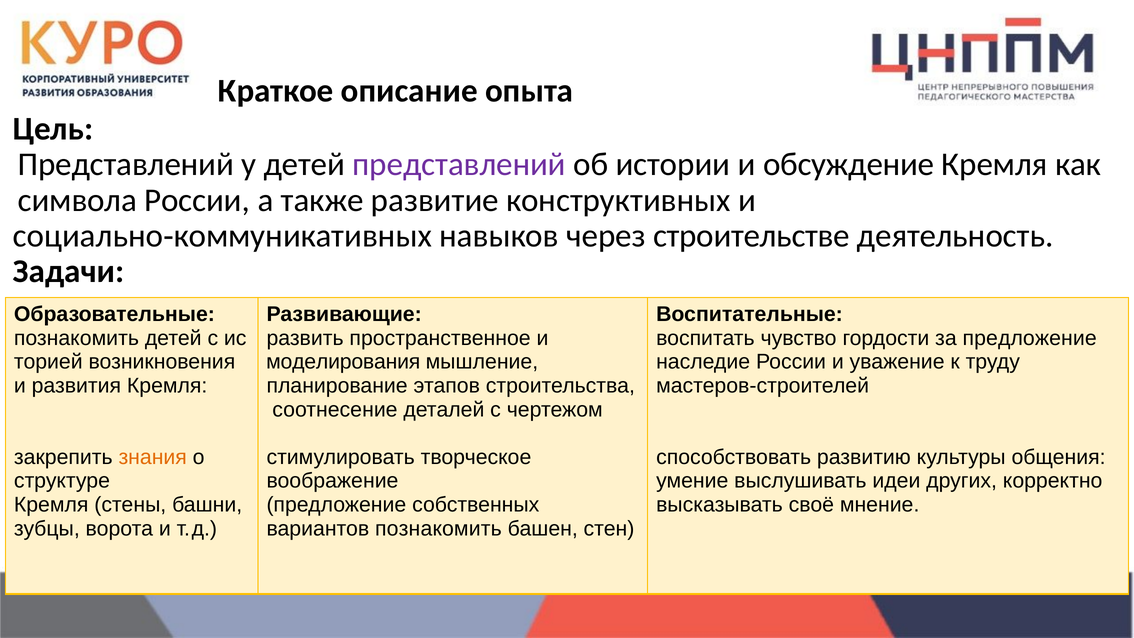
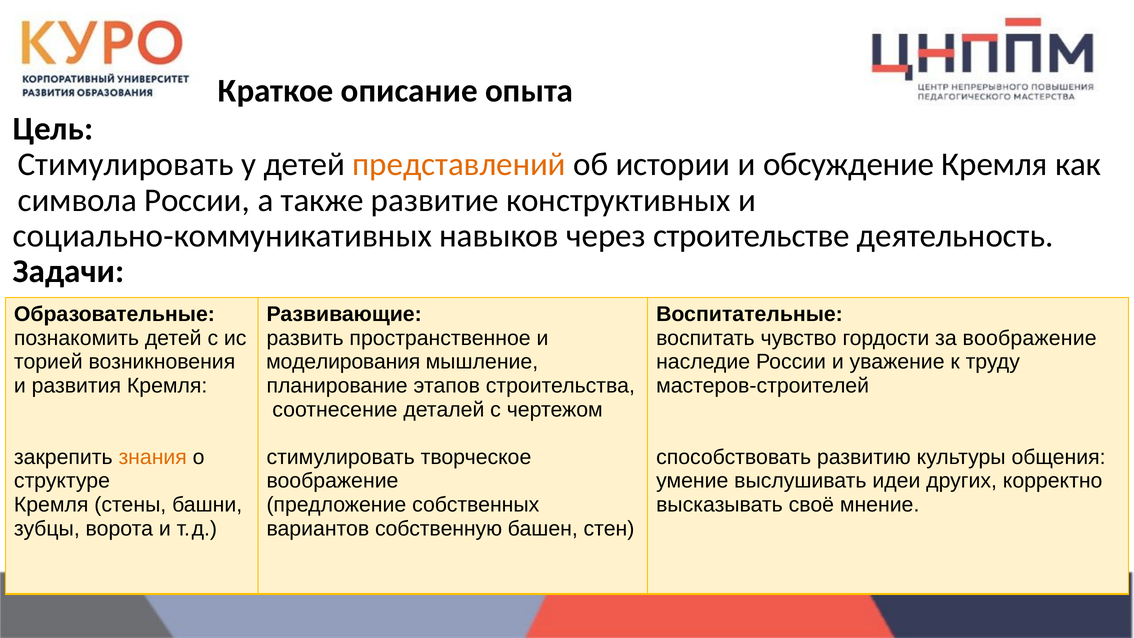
Представлений at (126, 165): Представлений -> Стимулировать
представлений at (459, 165) colour: purple -> orange
за предложение: предложение -> воображение
вариантов познакомить: познакомить -> собственную
